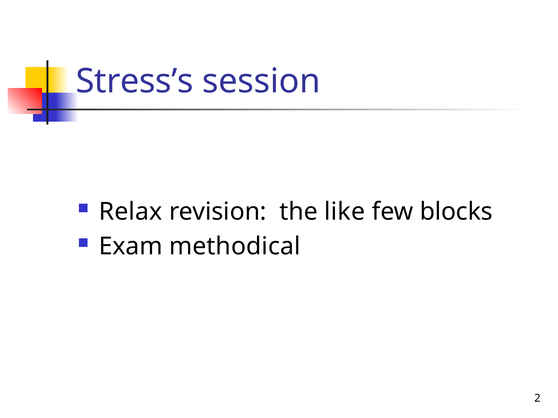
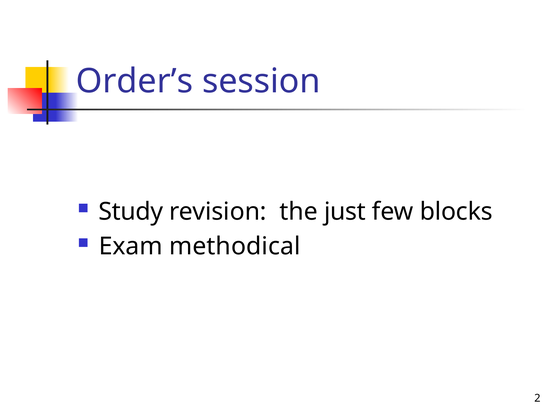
Stress’s: Stress’s -> Order’s
Relax: Relax -> Study
like: like -> just
